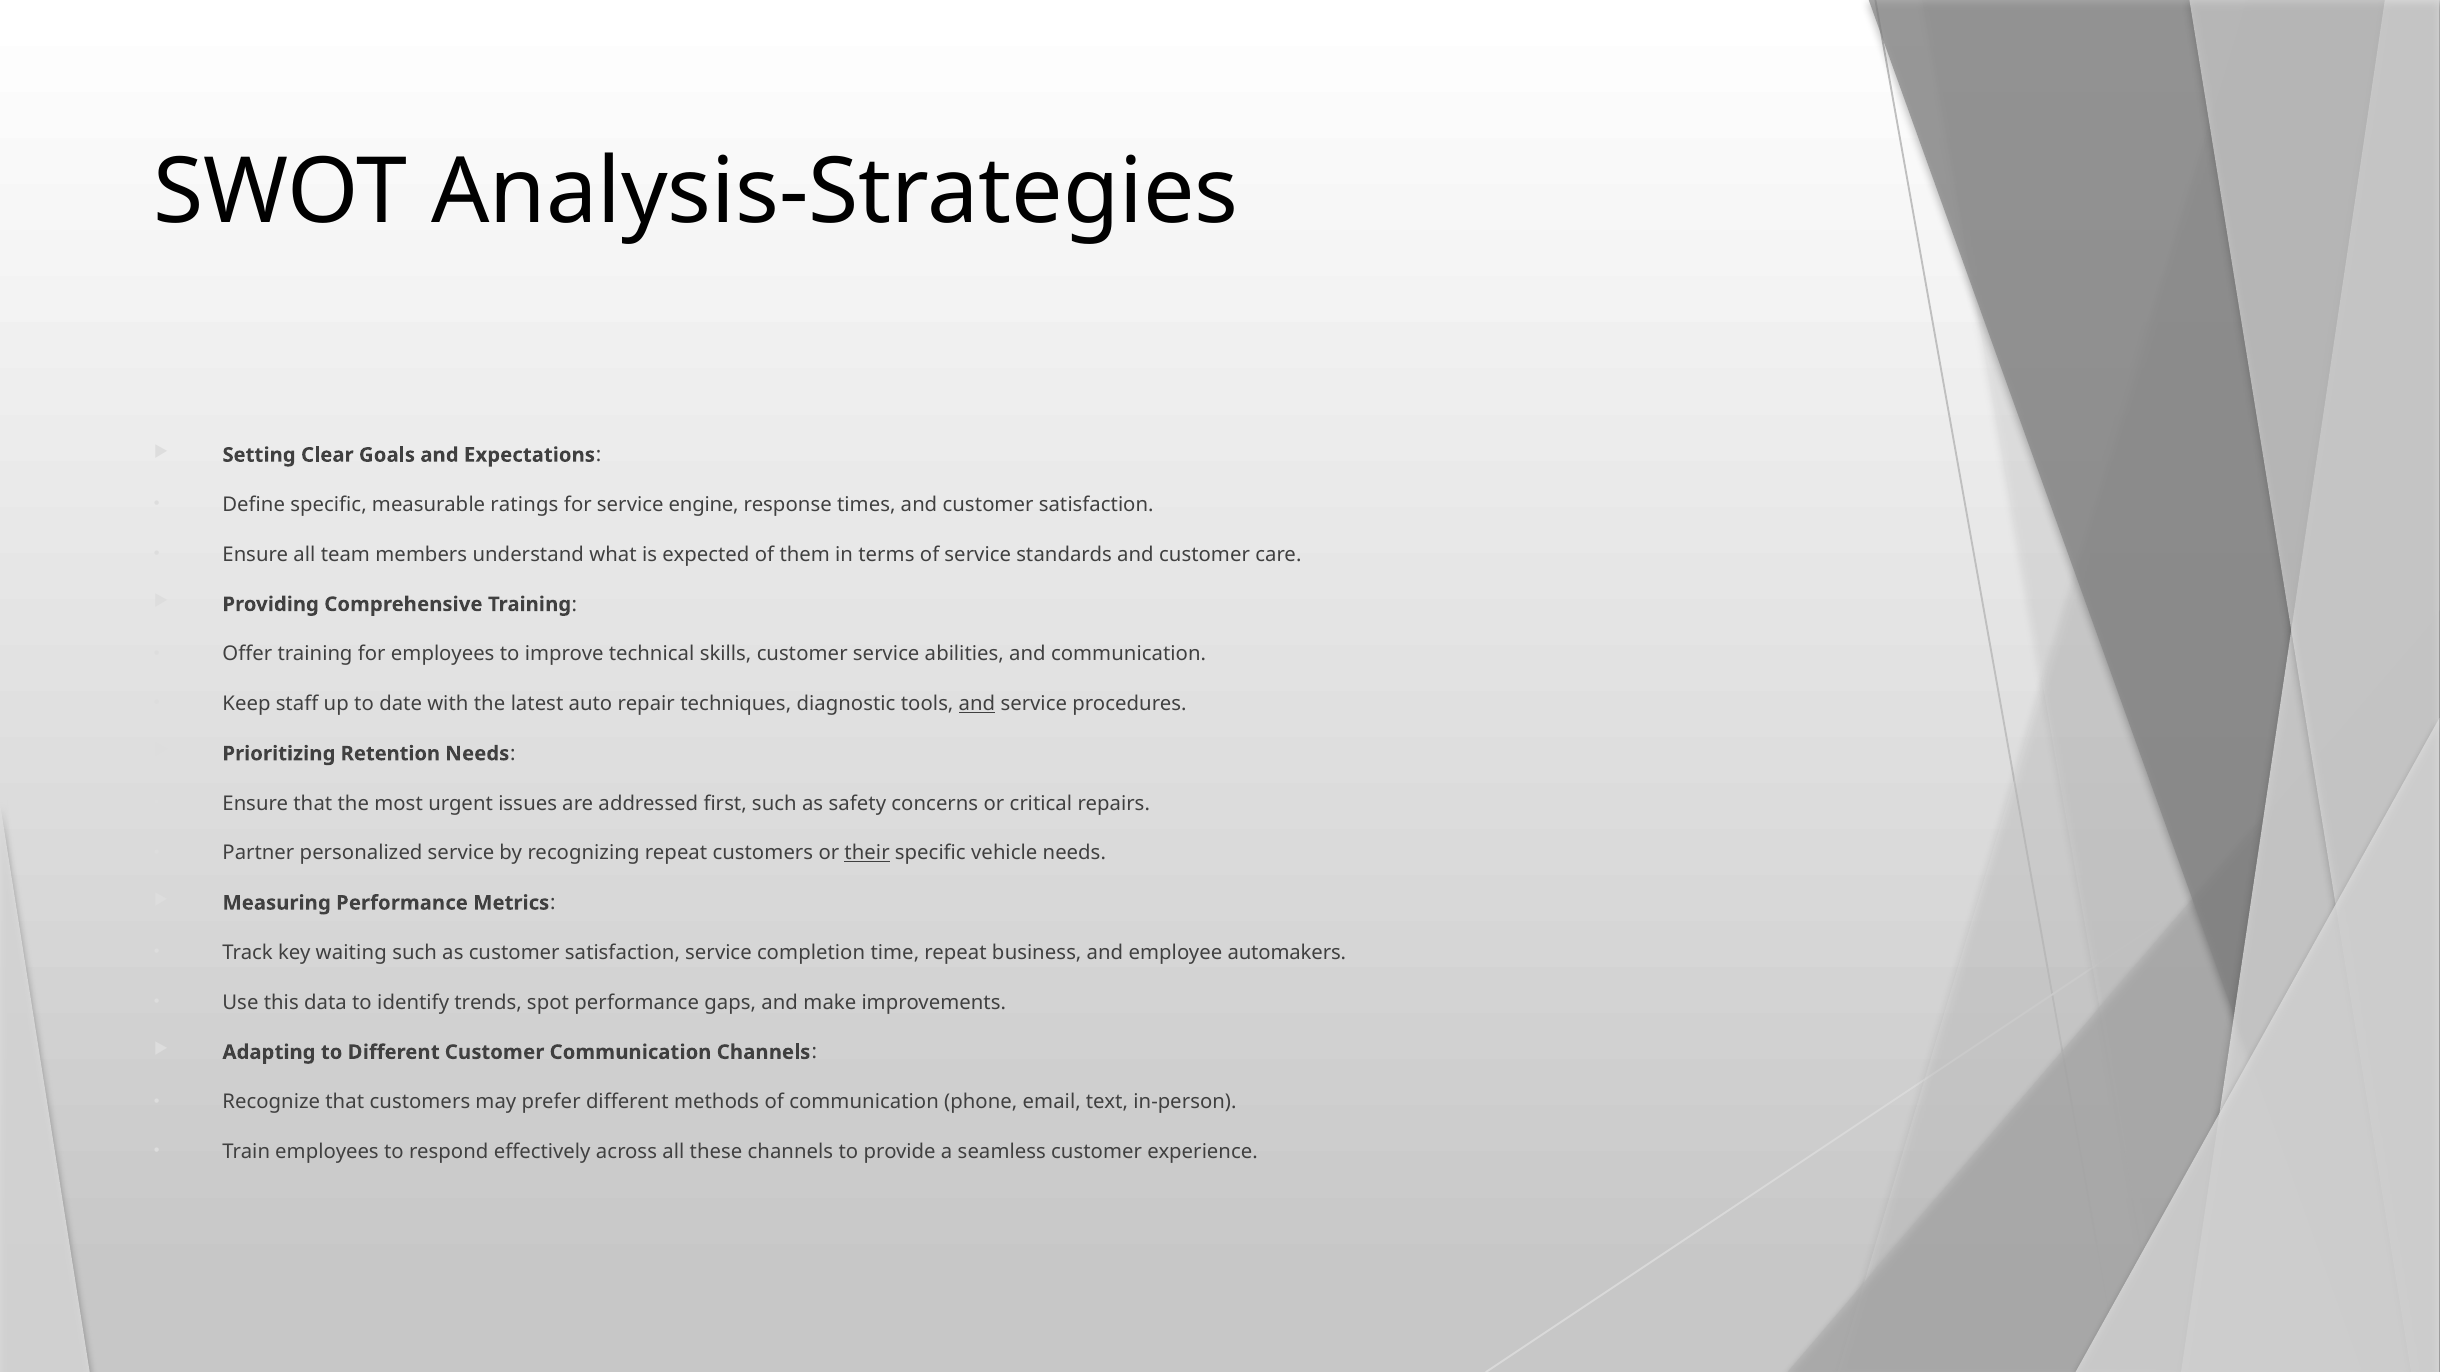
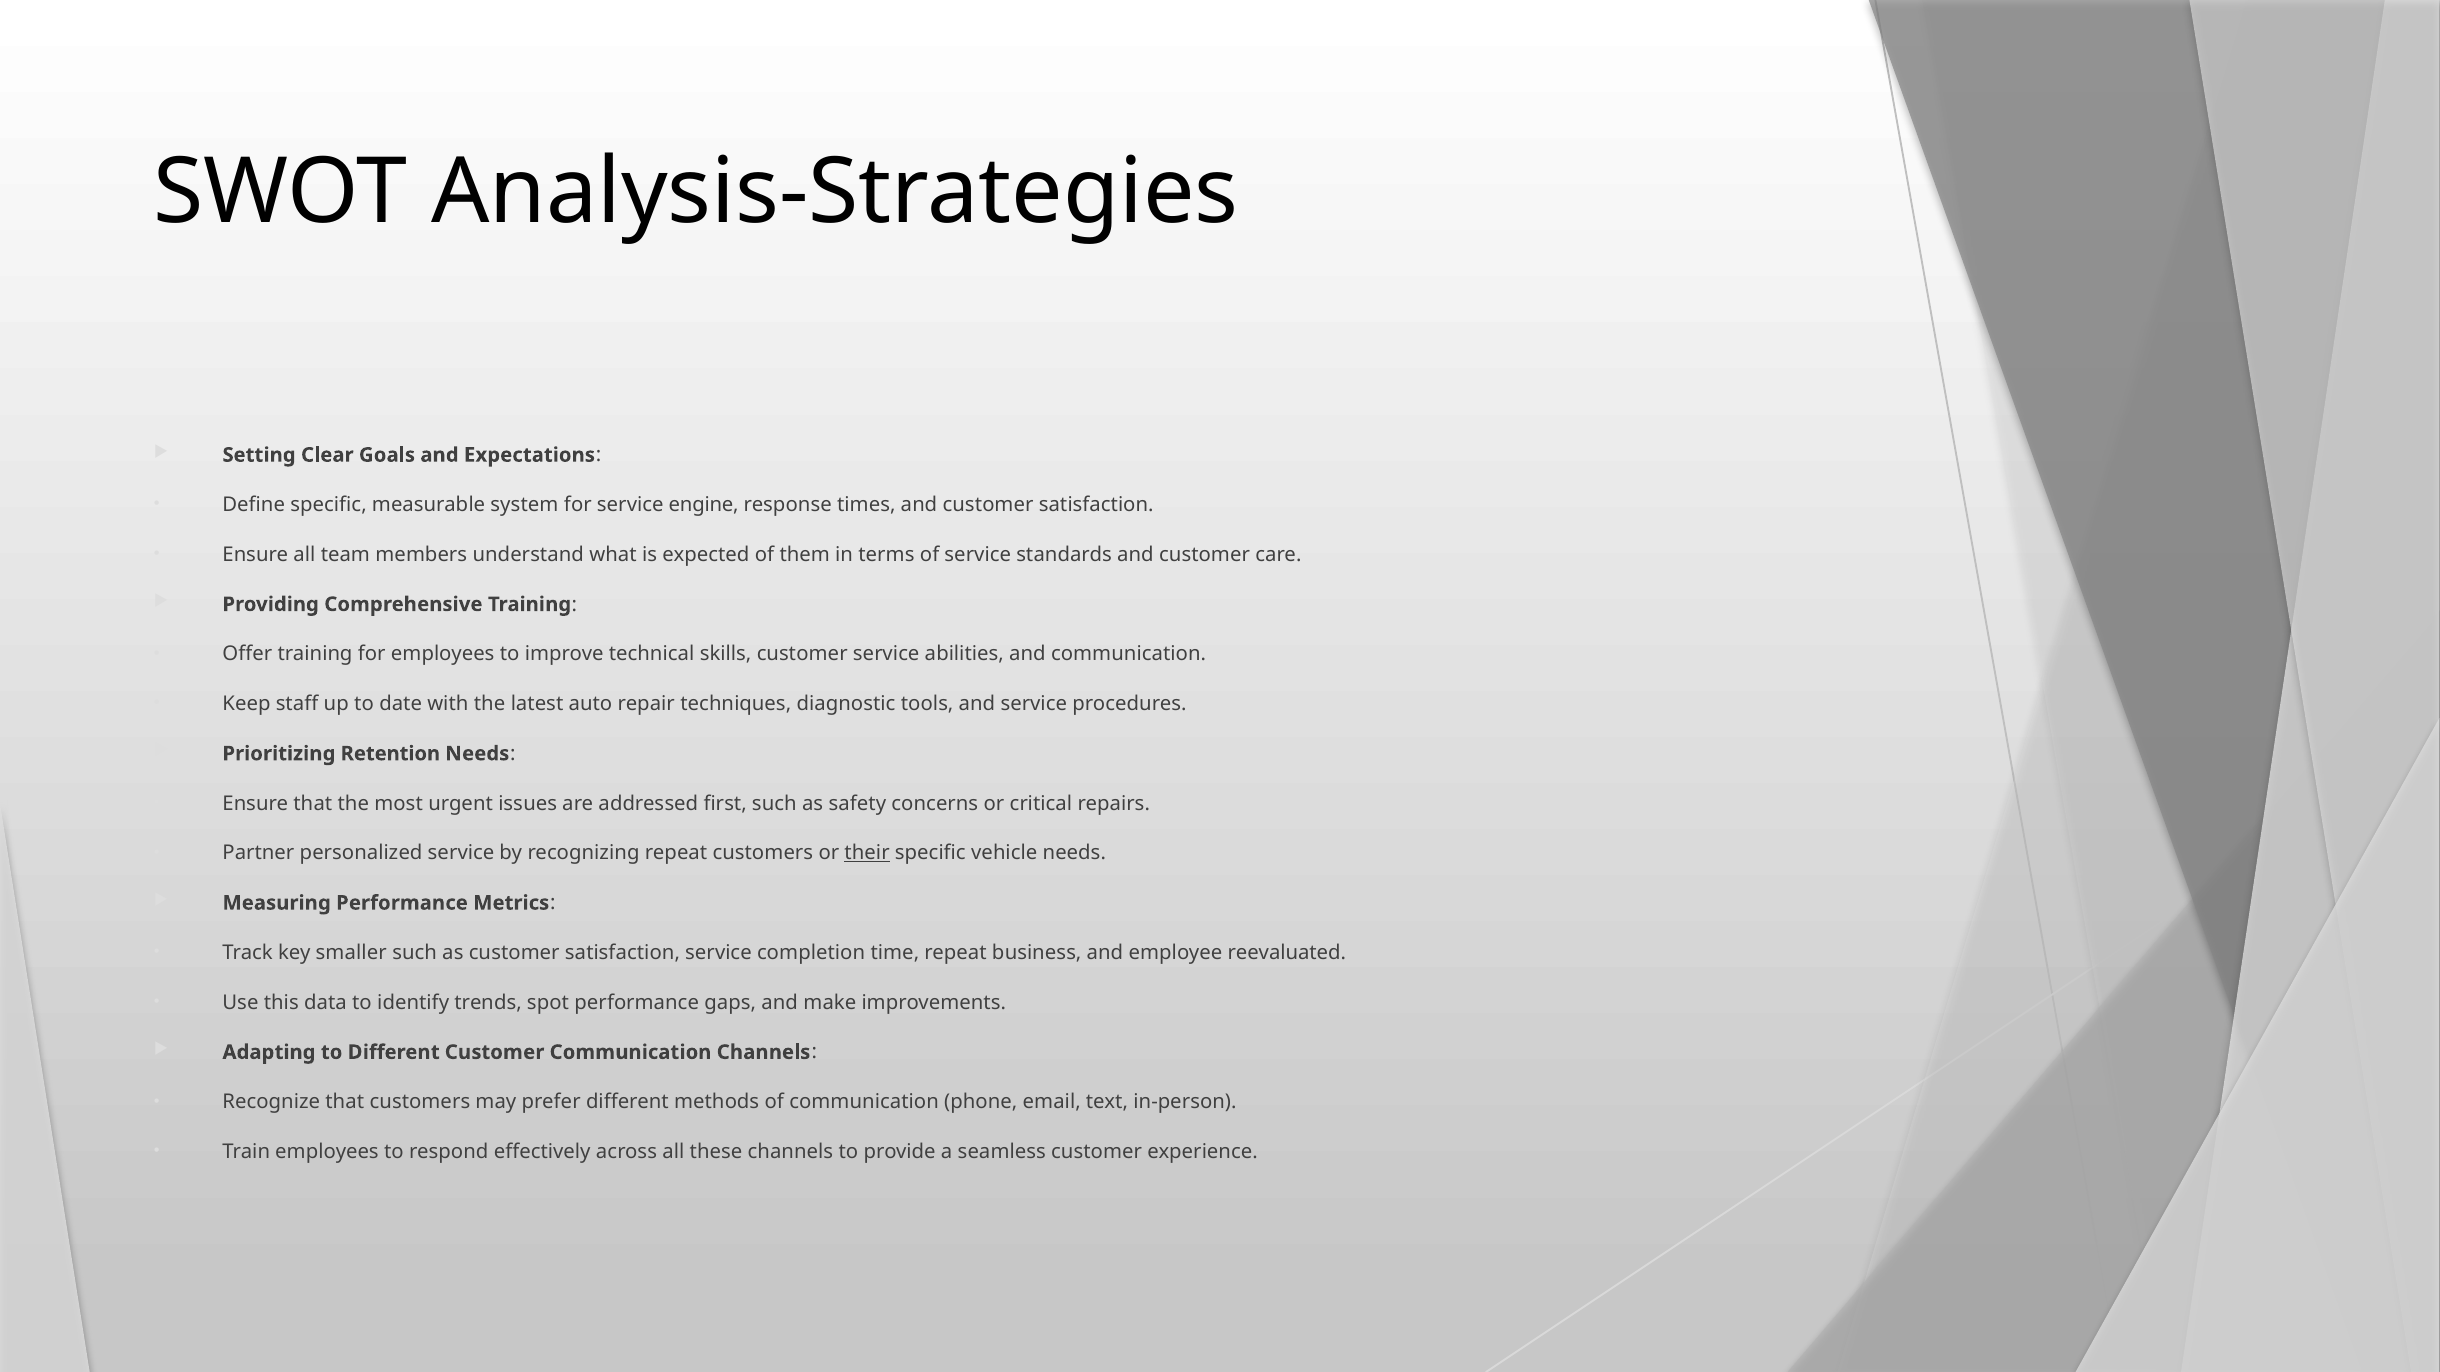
ratings: ratings -> system
and at (977, 704) underline: present -> none
waiting: waiting -> smaller
automakers: automakers -> reevaluated
